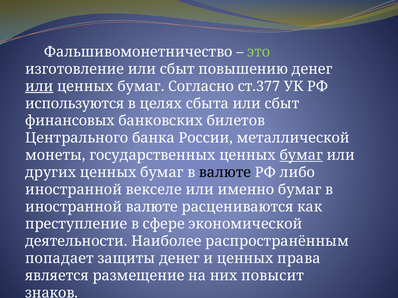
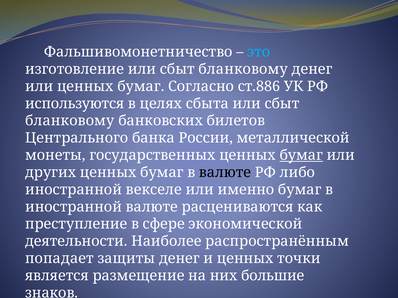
это colour: light green -> light blue
изготовление или сбыт повышению: повышению -> бланковому
или at (39, 86) underline: present -> none
ст.377: ст.377 -> ст.886
финансовых at (70, 121): финансовых -> бланковому
права: права -> точки
повысит: повысит -> большие
